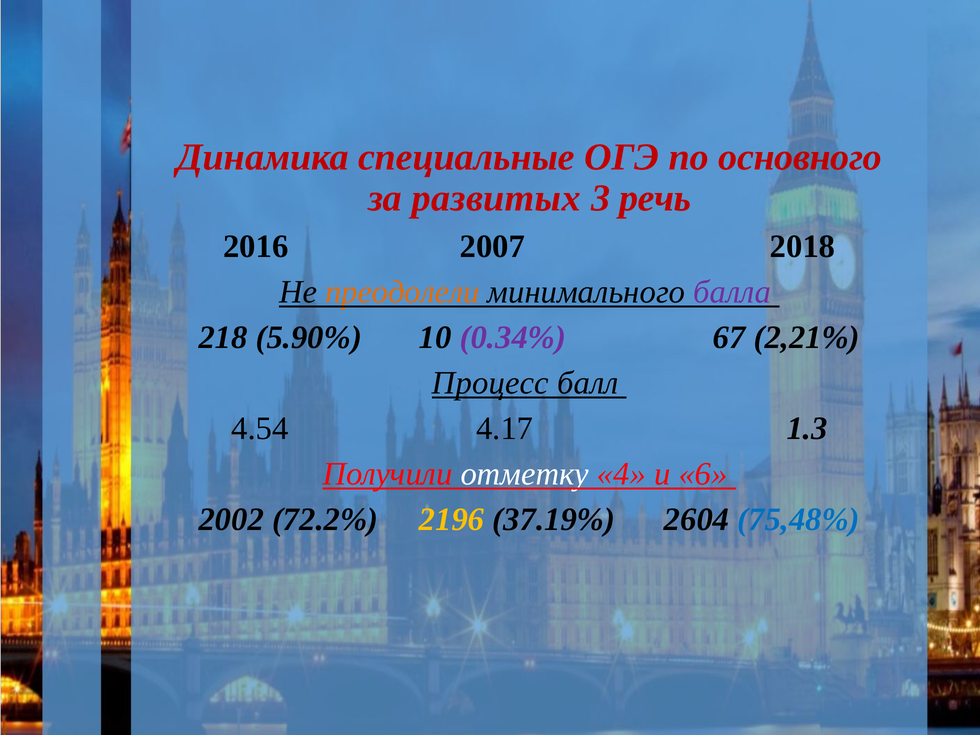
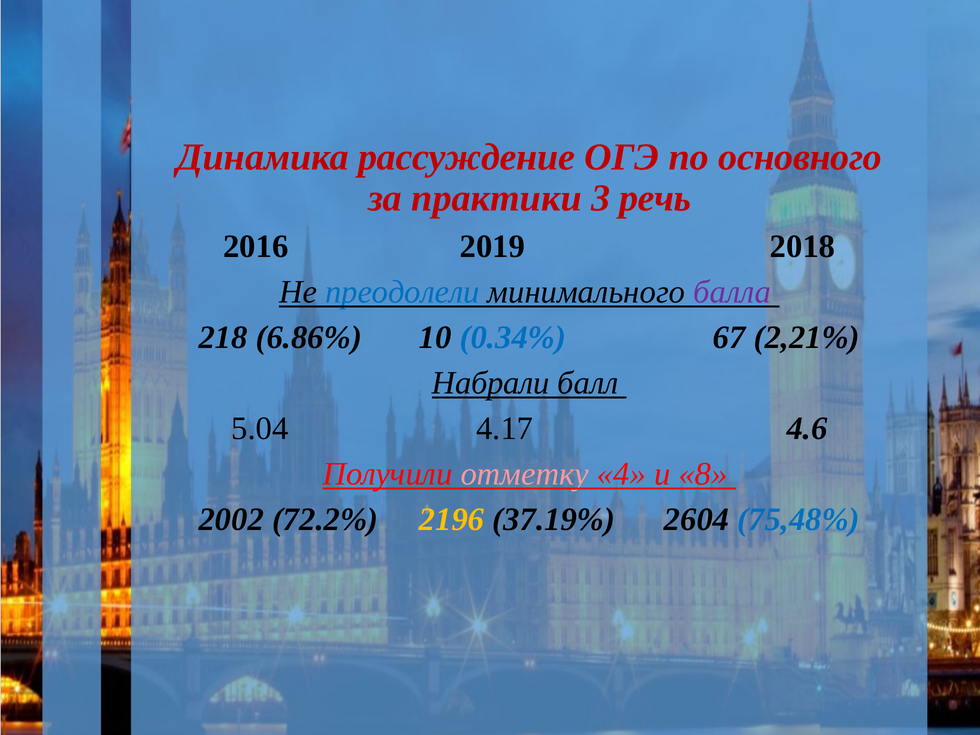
специальные: специальные -> рассуждение
развитых: развитых -> практики
2007: 2007 -> 2019
преодолели colour: orange -> blue
5.90%: 5.90% -> 6.86%
0.34% colour: purple -> blue
Процесс: Процесс -> Набрали
4.54: 4.54 -> 5.04
1.3: 1.3 -> 4.6
отметку colour: white -> pink
6: 6 -> 8
